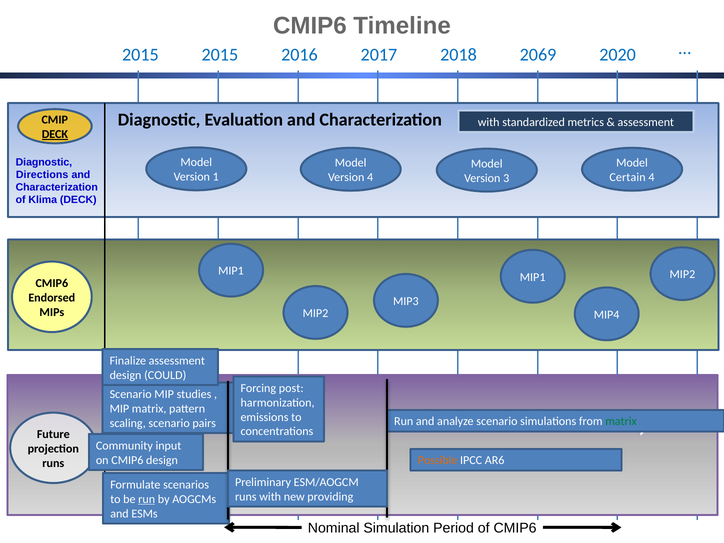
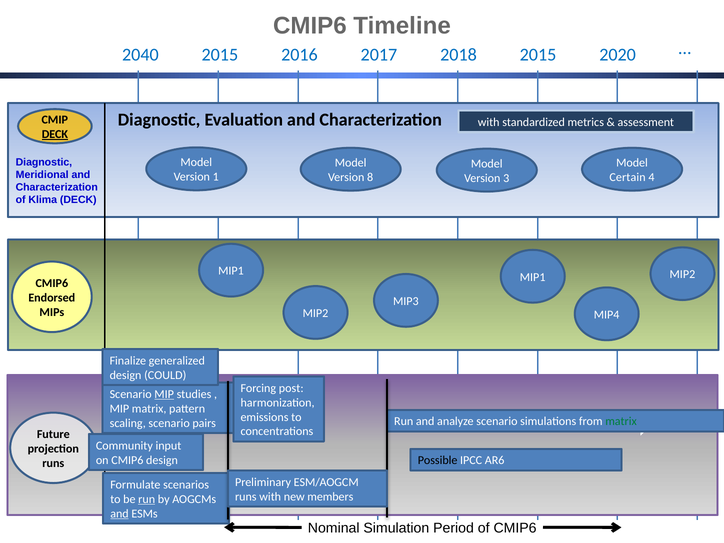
2015 at (140, 55): 2015 -> 2040
2018 2069: 2069 -> 2015
Directions: Directions -> Meridional
Version 4: 4 -> 8
Finalize assessment: assessment -> generalized
MIP at (164, 394) underline: none -> present
Possible colour: orange -> black
providing: providing -> members
and at (120, 514) underline: none -> present
